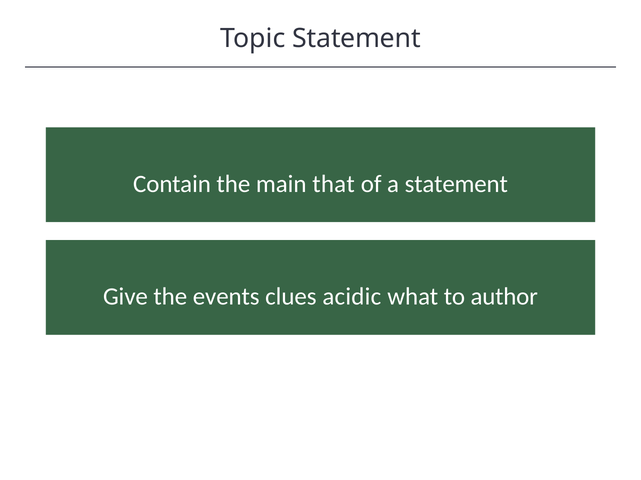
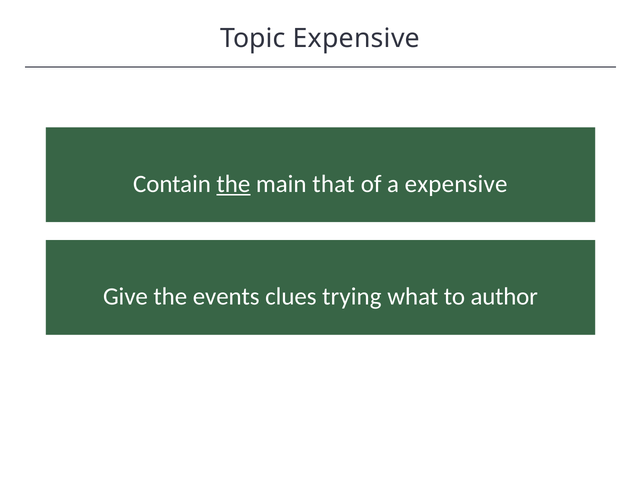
Topic Statement: Statement -> Expensive
the at (233, 184) underline: none -> present
a statement: statement -> expensive
acidic: acidic -> trying
